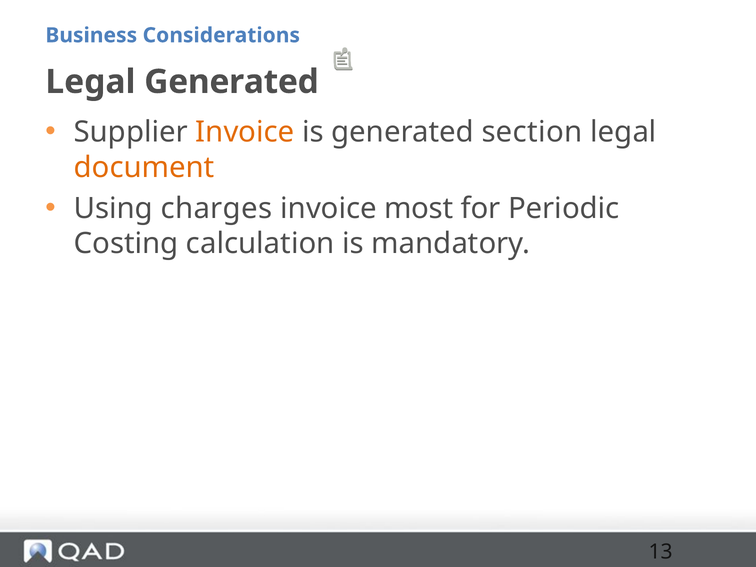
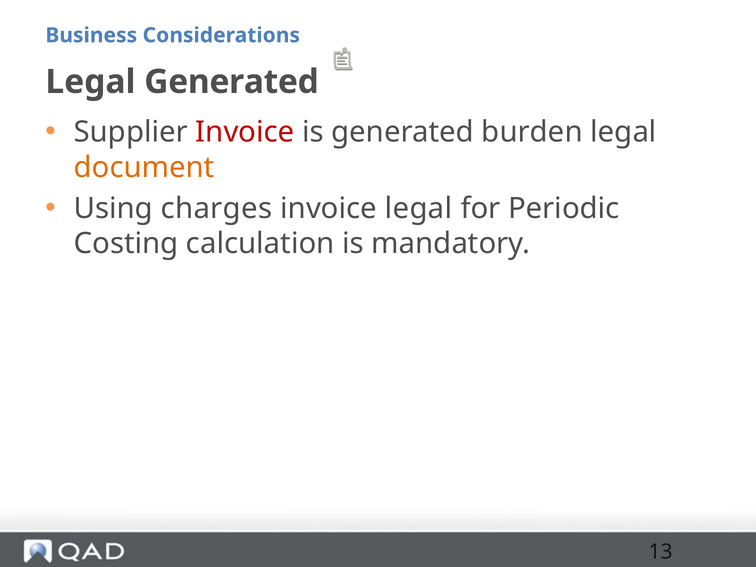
Invoice at (245, 132) colour: orange -> red
section: section -> burden
invoice most: most -> legal
